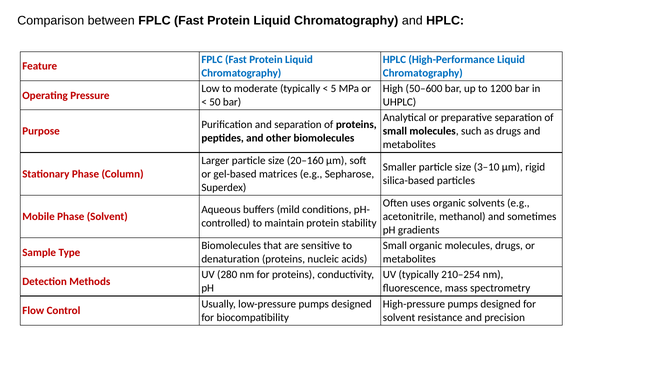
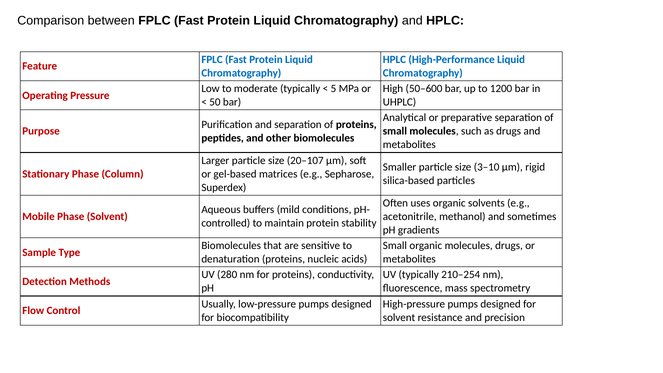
20–160: 20–160 -> 20–107
